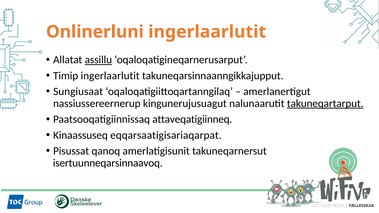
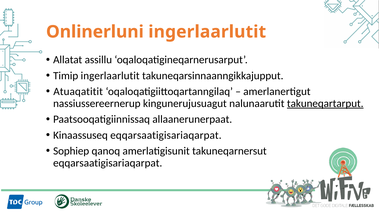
assillu underline: present -> none
Sungiusaat: Sungiusaat -> Atuaqatitit
attaveqatigiinneq: attaveqatigiinneq -> allaanerunerpaat
Pisussat: Pisussat -> Sophiep
isertuunneqarsinnaavoq at (108, 163): isertuunneqarsinnaavoq -> eqqarsaatigisariaqarpat
